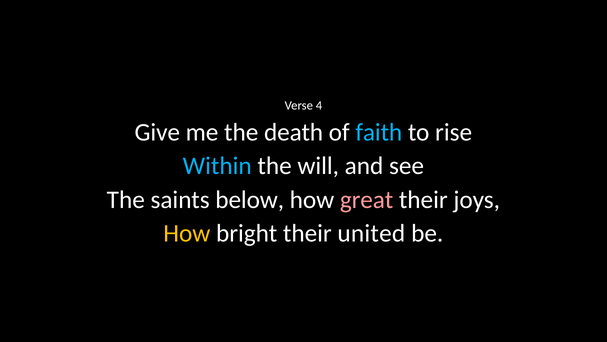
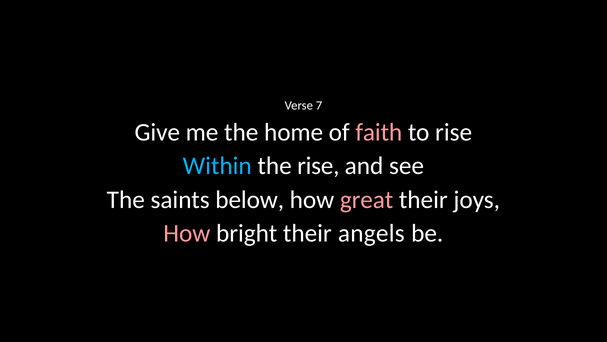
4: 4 -> 7
death: death -> home
faith colour: light blue -> pink
the will: will -> rise
How at (187, 233) colour: yellow -> pink
united: united -> angels
